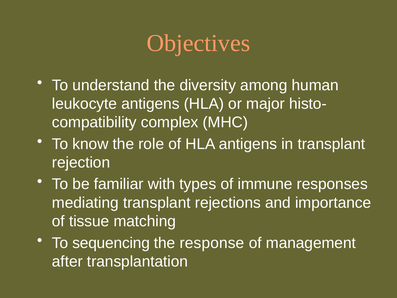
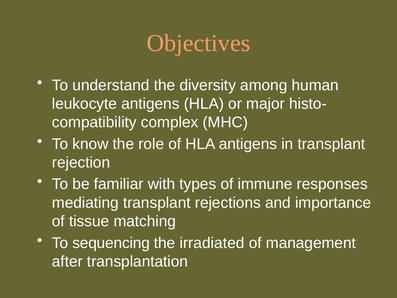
response: response -> irradiated
